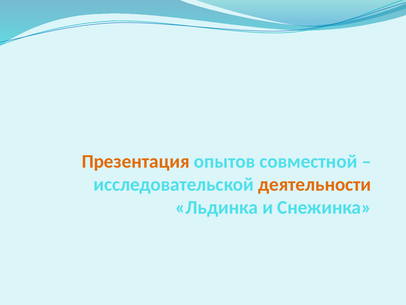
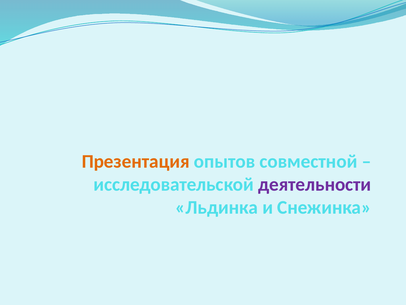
деятельности colour: orange -> purple
